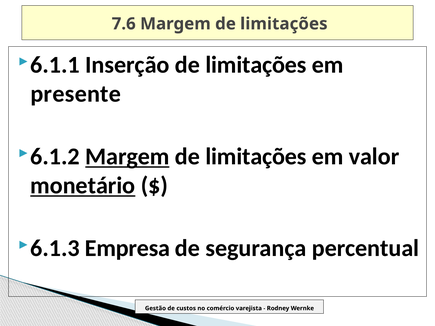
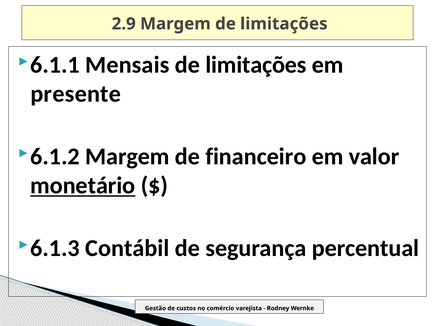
7.6: 7.6 -> 2.9
Inserção: Inserção -> Mensais
Margem at (127, 157) underline: present -> none
limitações at (256, 157): limitações -> financeiro
Empresa: Empresa -> Contábil
